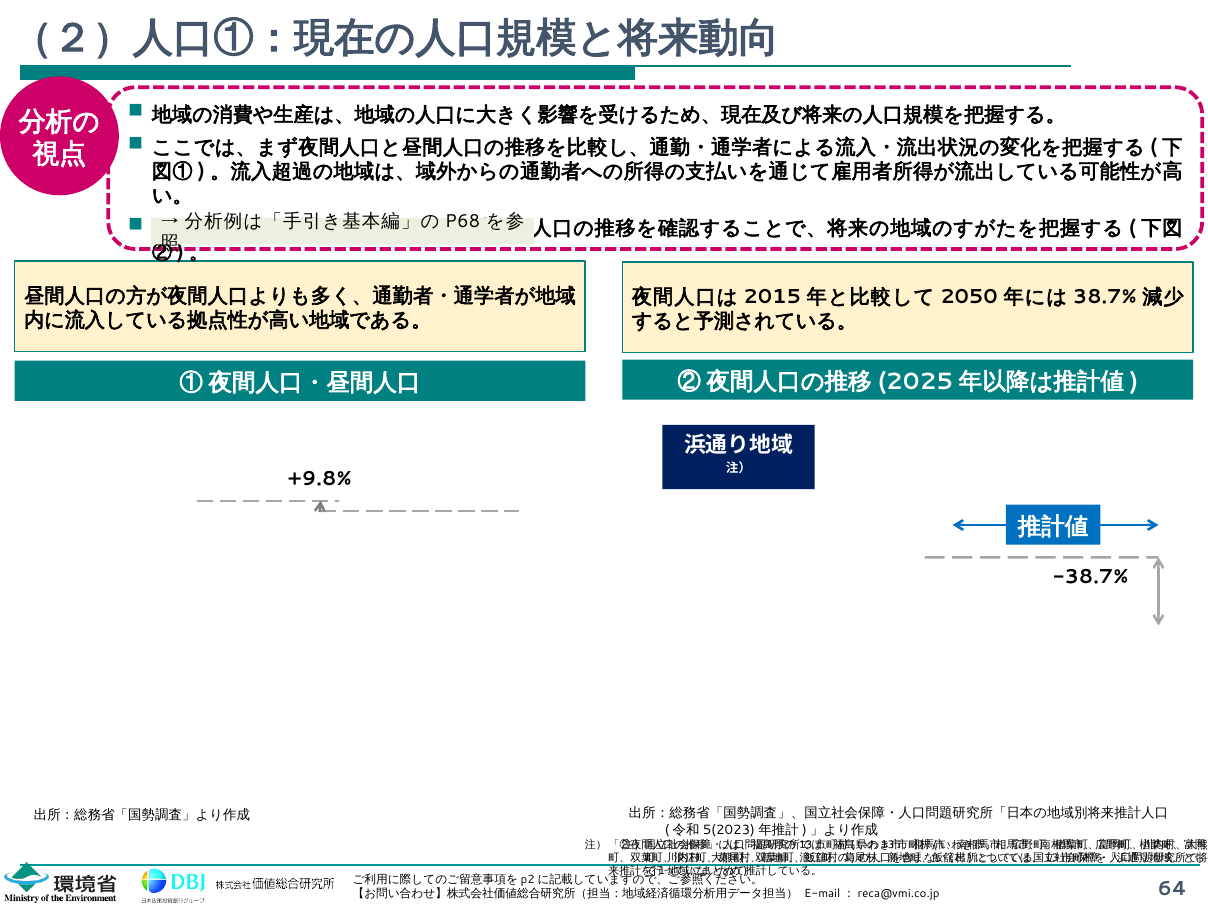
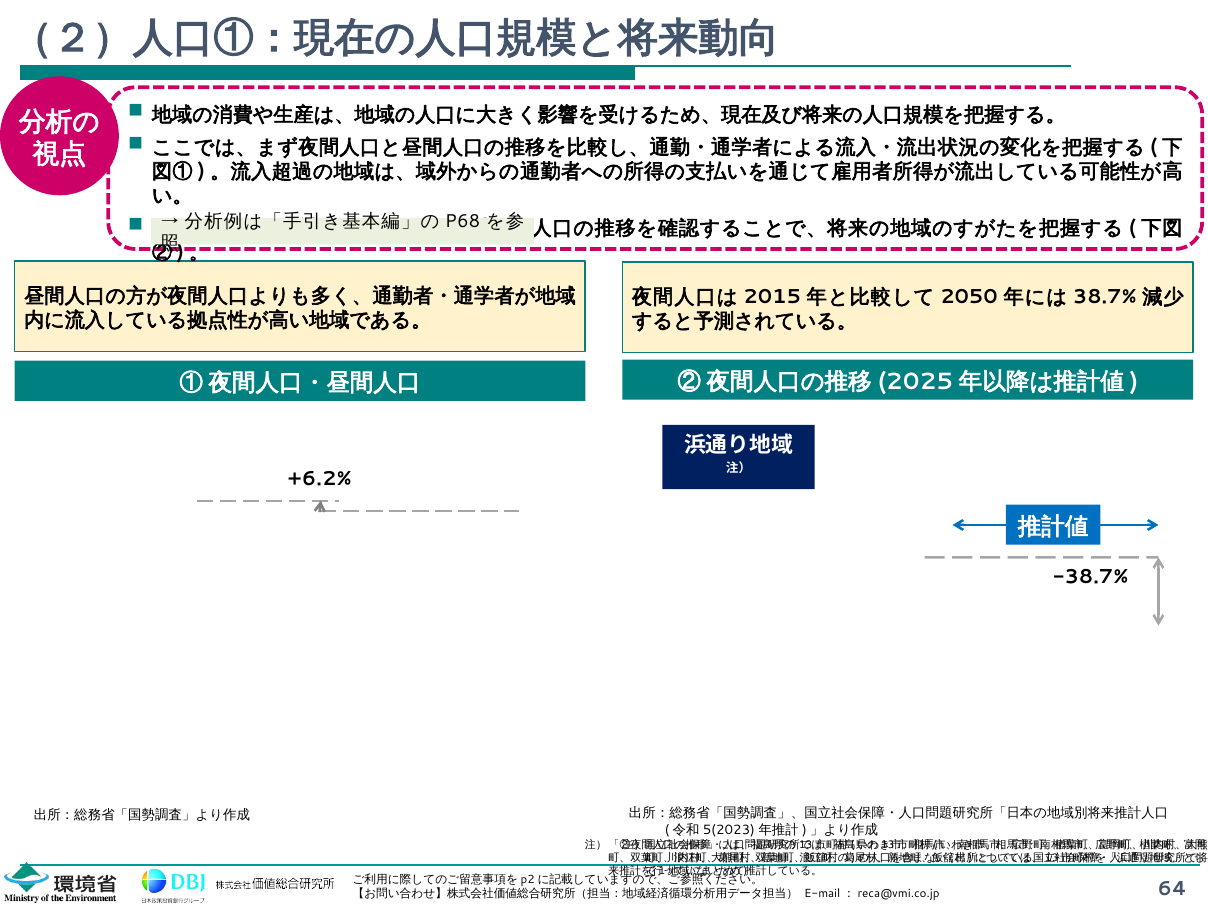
+9.8%: +9.8% -> +6.2%
